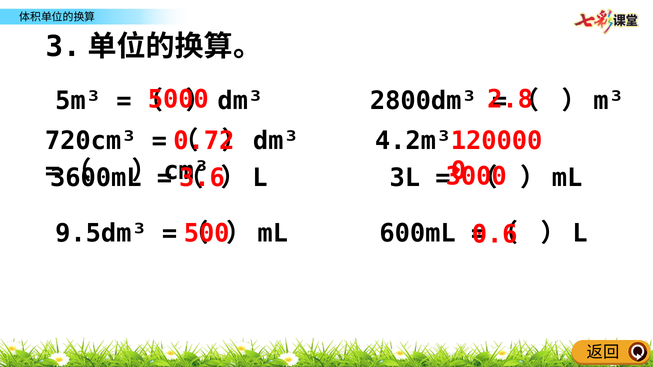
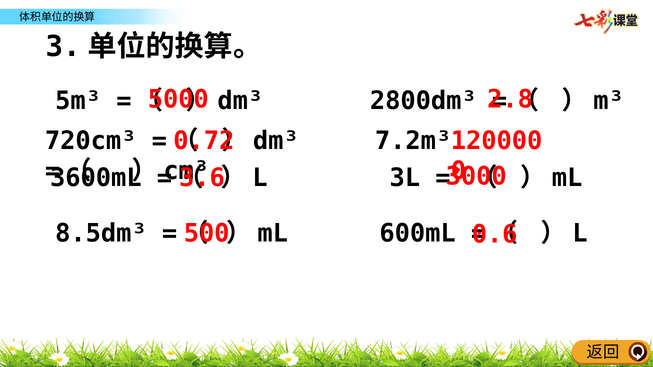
4.2m³: 4.2m³ -> 7.2m³
9.5dm³: 9.5dm³ -> 8.5dm³
